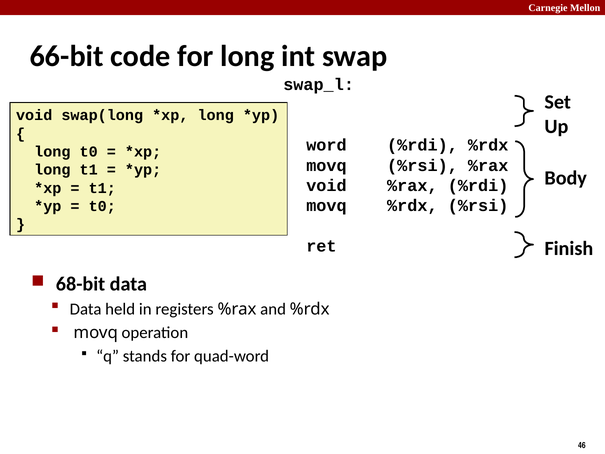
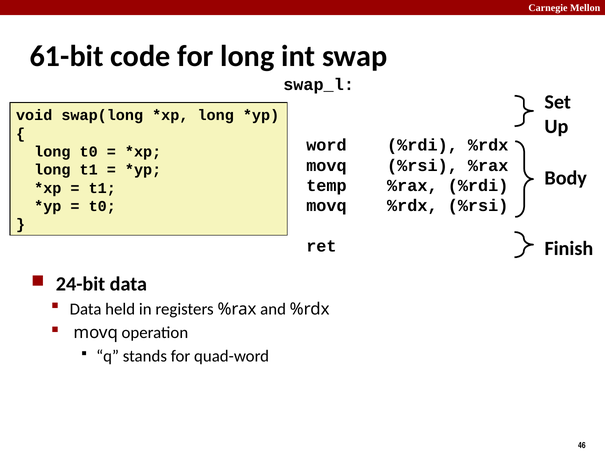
66-bit: 66-bit -> 61-bit
void at (326, 186): void -> temp
68-bit: 68-bit -> 24-bit
